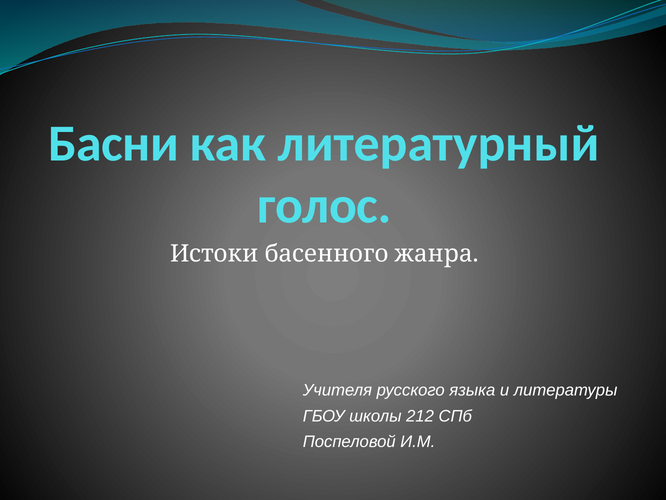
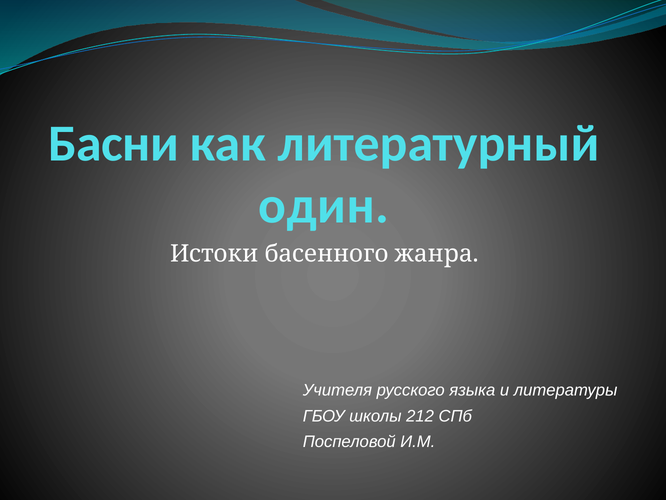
голос: голос -> один
